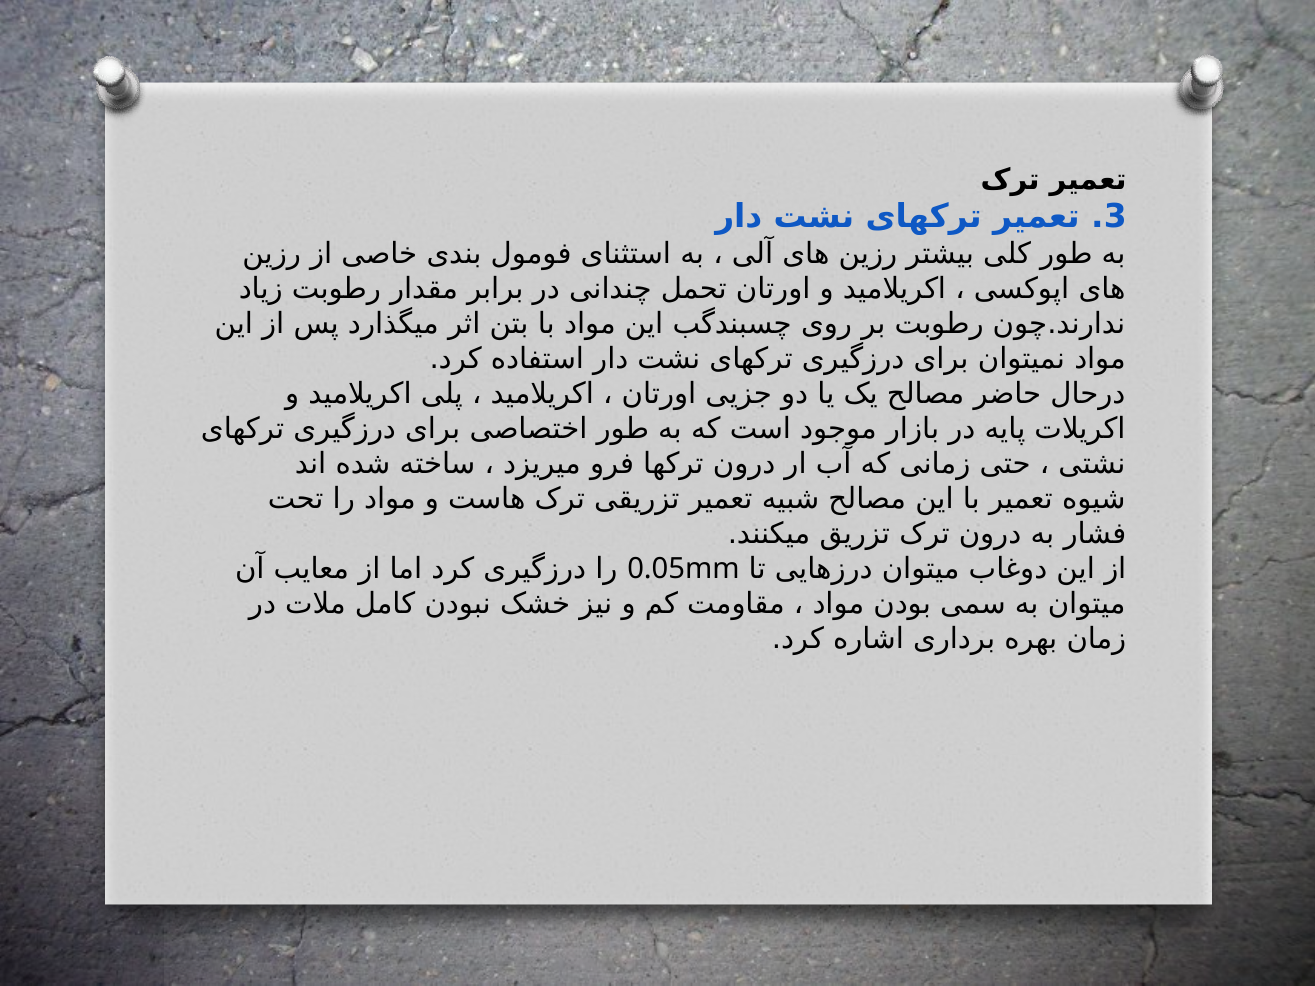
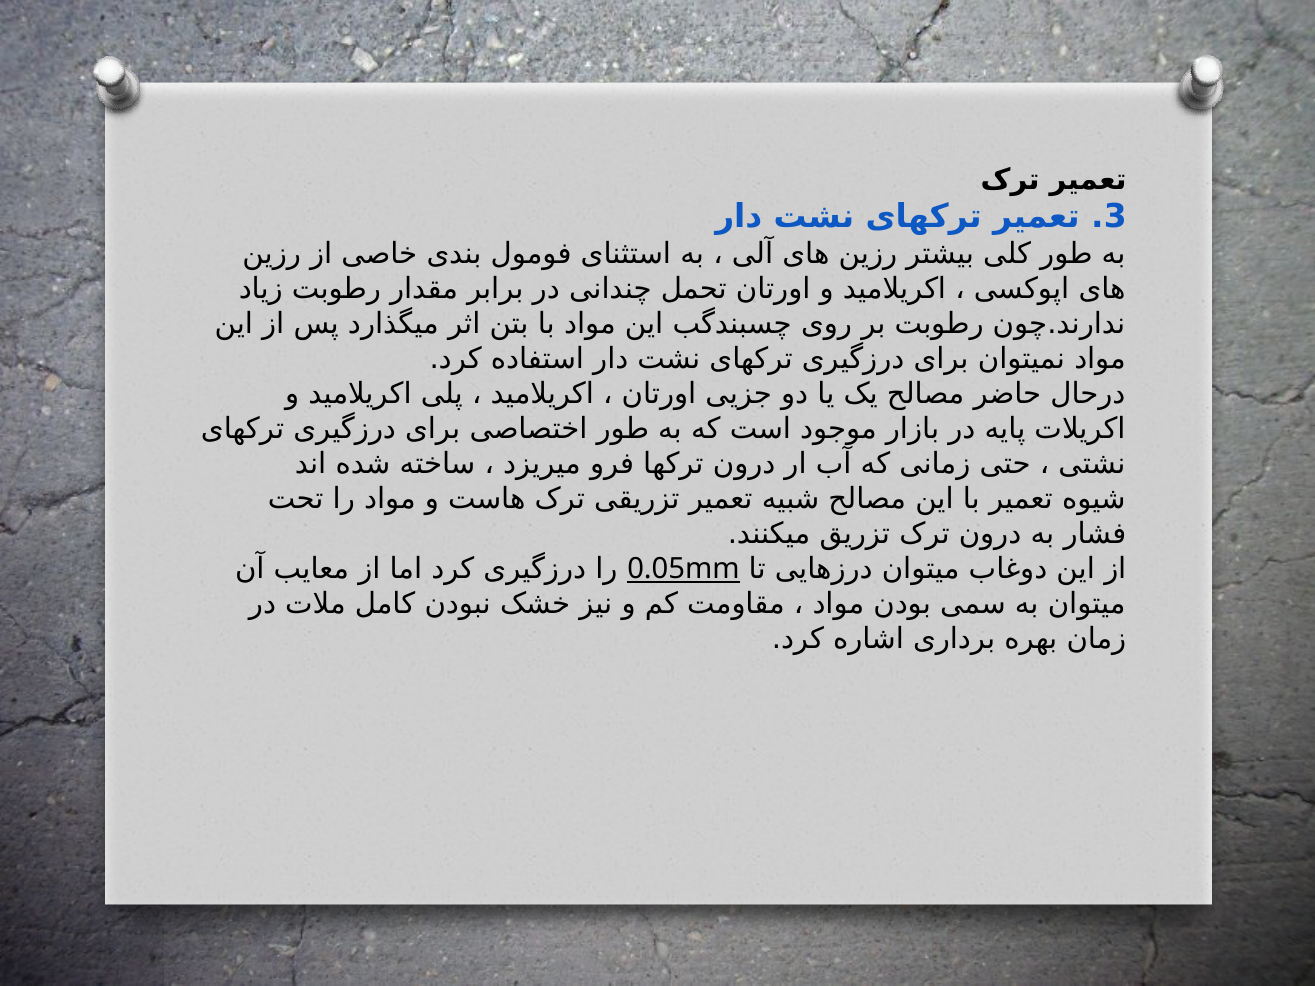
0.05mm underline: none -> present
